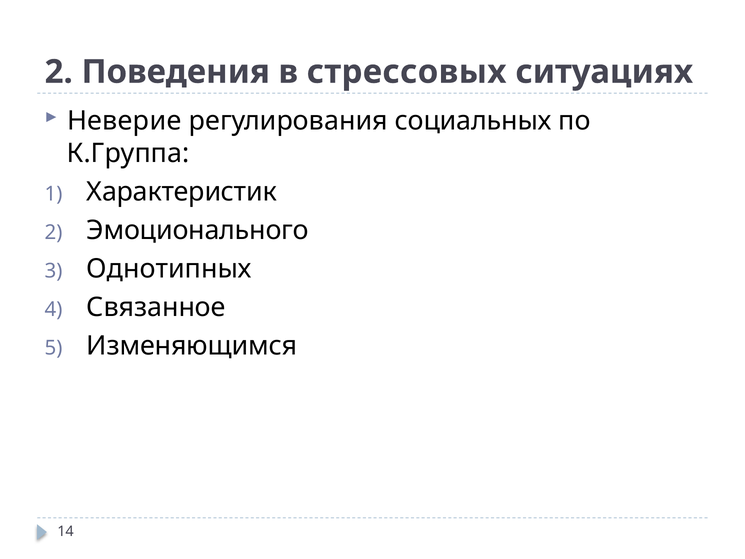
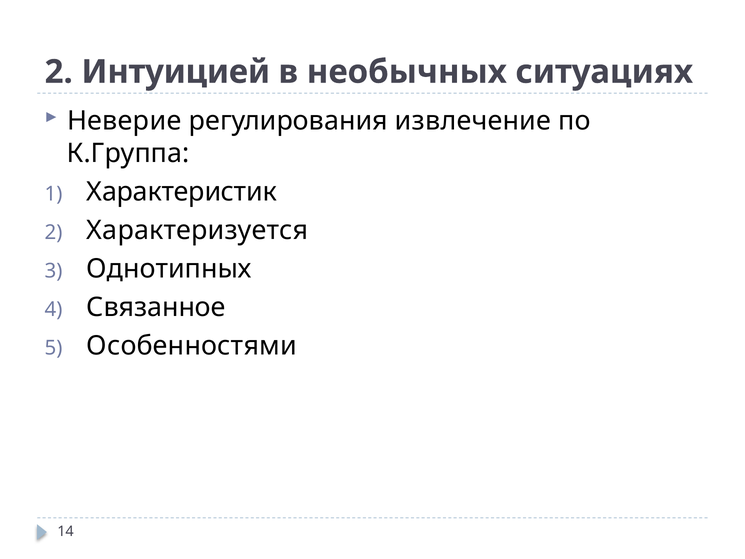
Поведения: Поведения -> Интуицией
стрессовых: стрессовых -> необычных
социальных: социальных -> извлечение
Эмоционального: Эмоционального -> Характеризуется
Изменяющимся: Изменяющимся -> Особенностями
